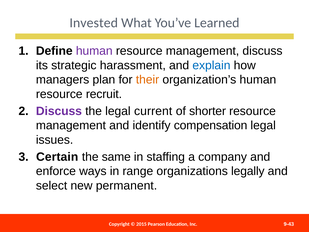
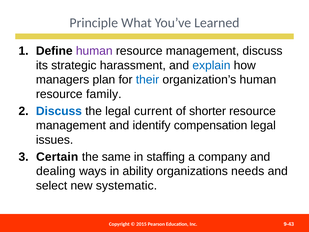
Invested: Invested -> Principle
their colour: orange -> blue
recruit: recruit -> family
Discuss at (59, 111) colour: purple -> blue
enforce: enforce -> dealing
range: range -> ability
legally: legally -> needs
permanent: permanent -> systematic
